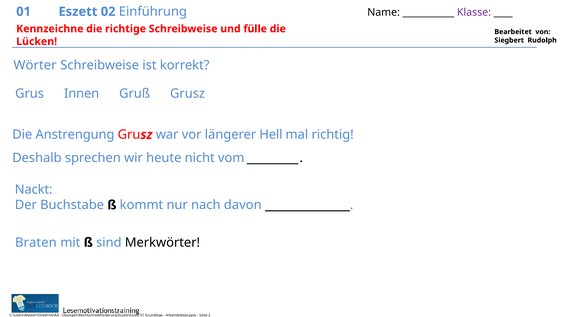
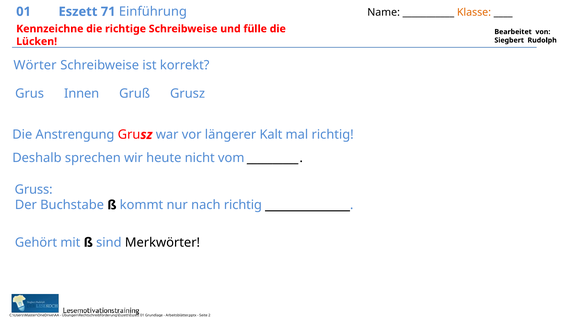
02: 02 -> 71
Klasse colour: purple -> orange
Hell: Hell -> Kalt
Nackt at (34, 190): Nackt -> Gruss
nach davon: davon -> richtig
Braten: Braten -> Gehört
